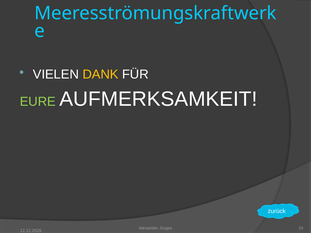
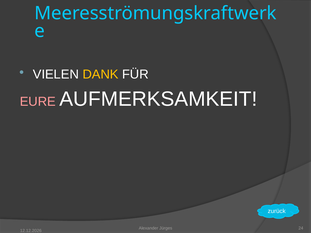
EURE colour: light green -> pink
